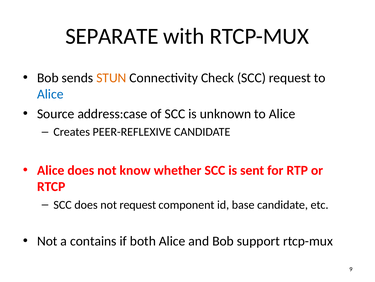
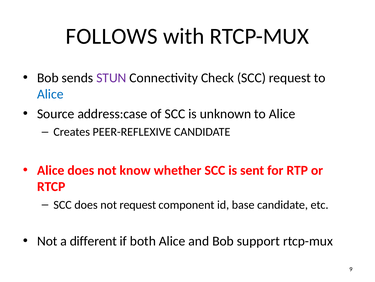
SEPARATE: SEPARATE -> FOLLOWS
STUN colour: orange -> purple
contains: contains -> different
